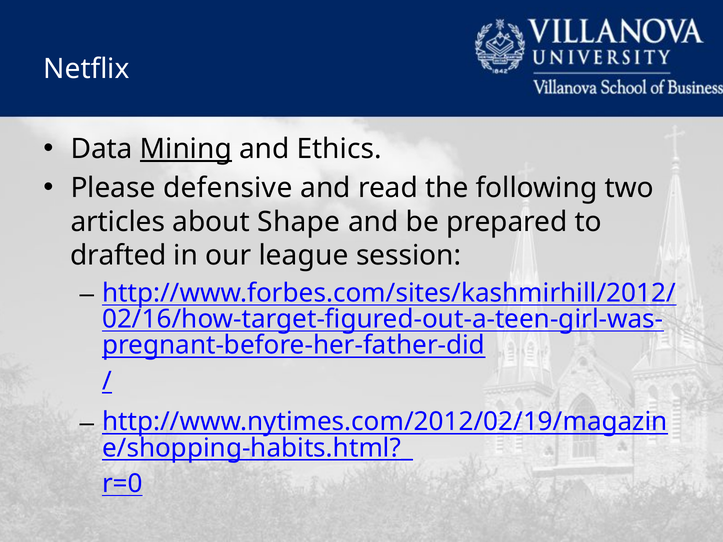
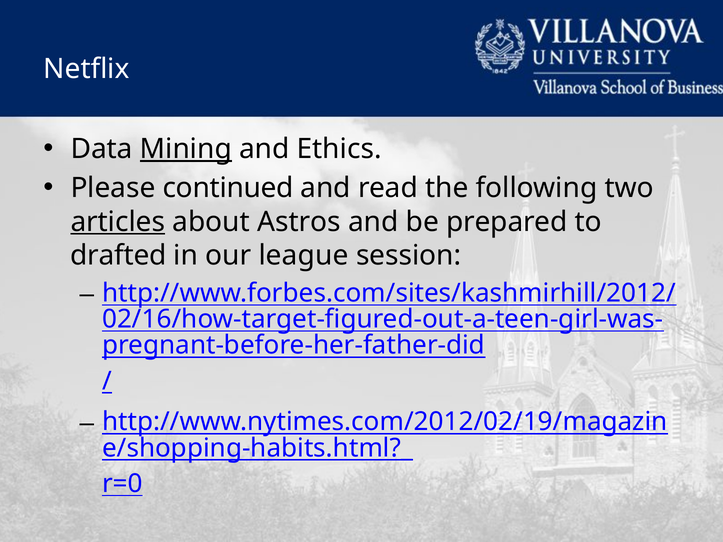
defensive: defensive -> continued
articles underline: none -> present
Shape: Shape -> Astros
